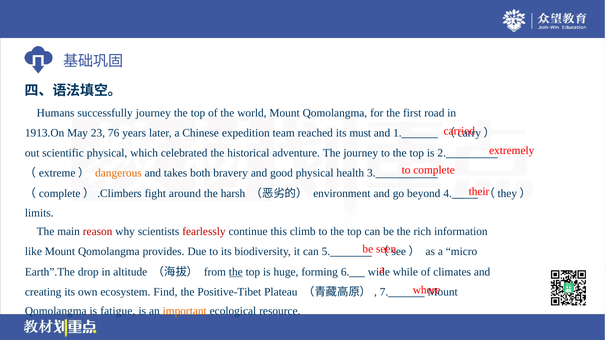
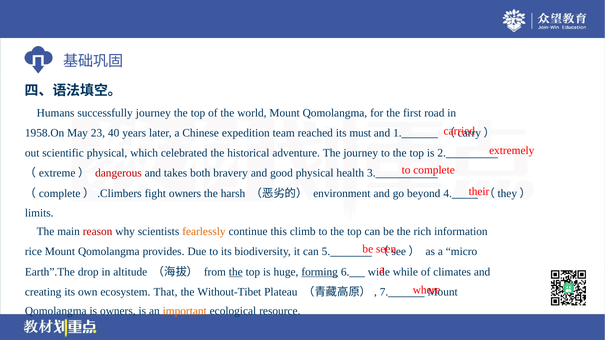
1913.On: 1913.On -> 1958.On
76: 76 -> 40
dangerous colour: orange -> red
fight around: around -> owners
fearlessly colour: red -> orange
like: like -> rice
forming underline: none -> present
Find: Find -> That
Positive-Tibet: Positive-Tibet -> Without-Tibet
is fatigue: fatigue -> owners
